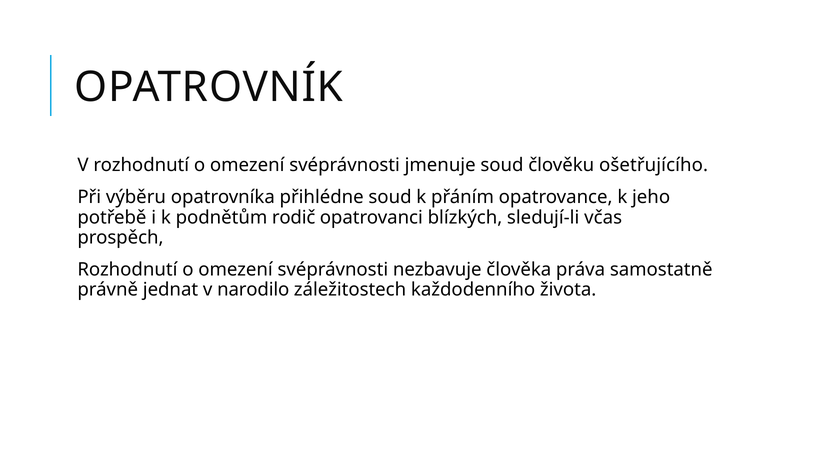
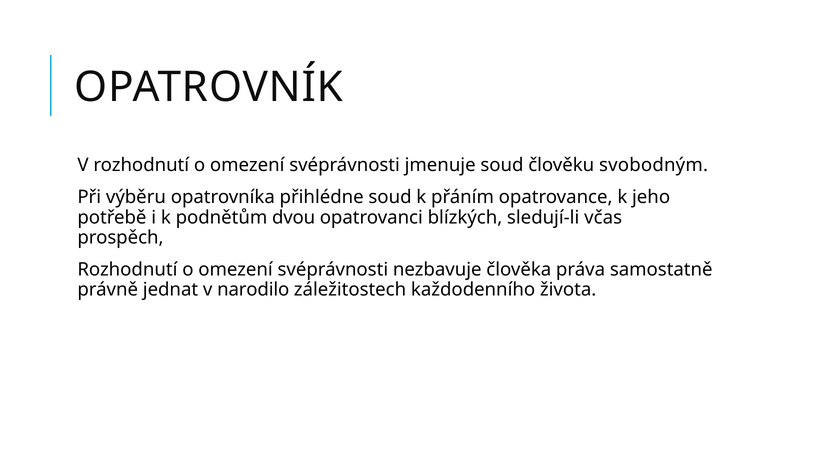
ošetřujícího: ošetřujícího -> svobodným
rodič: rodič -> dvou
